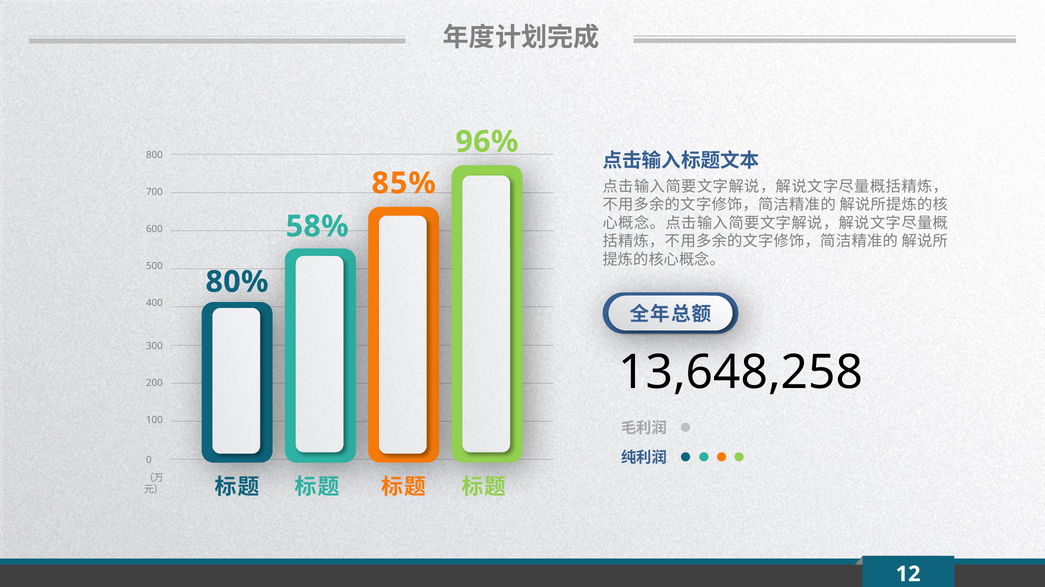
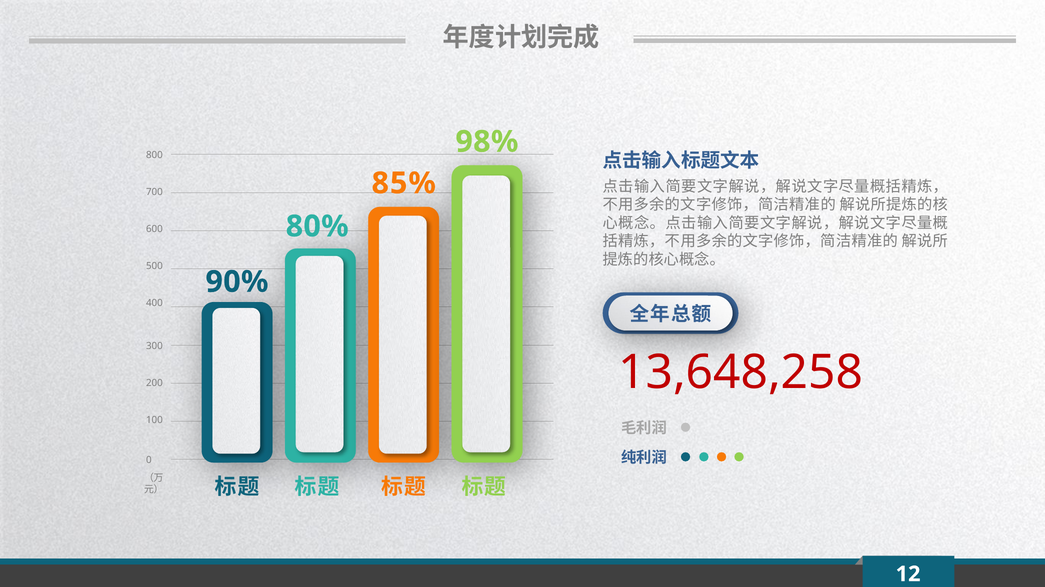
96%: 96% -> 98%
58%: 58% -> 80%
80%: 80% -> 90%
13,648,258 colour: black -> red
